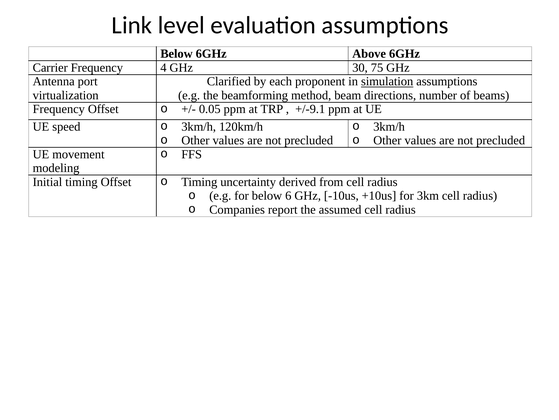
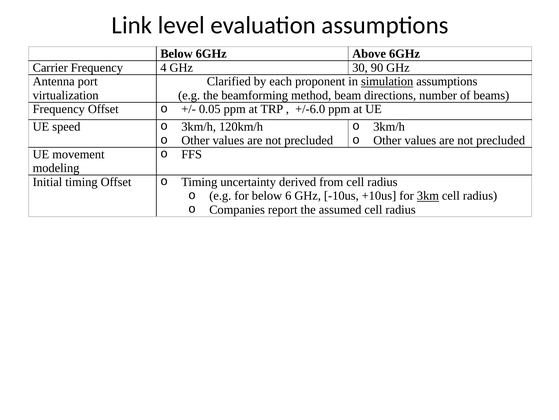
75: 75 -> 90
+/-9.1: +/-9.1 -> +/-6.0
3km underline: none -> present
